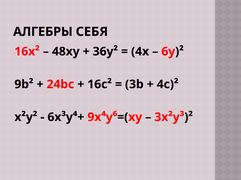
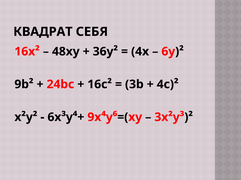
АЛГЕБРЫ: АЛГЕБРЫ -> КВАДРАТ
